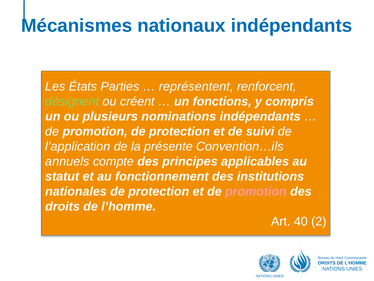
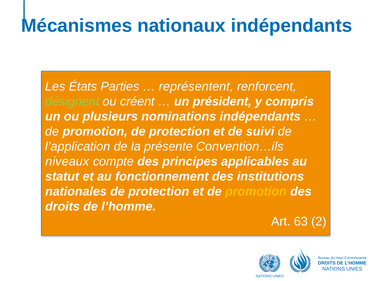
fonctions: fonctions -> président
annuels: annuels -> niveaux
promotion at (256, 191) colour: pink -> yellow
40: 40 -> 63
